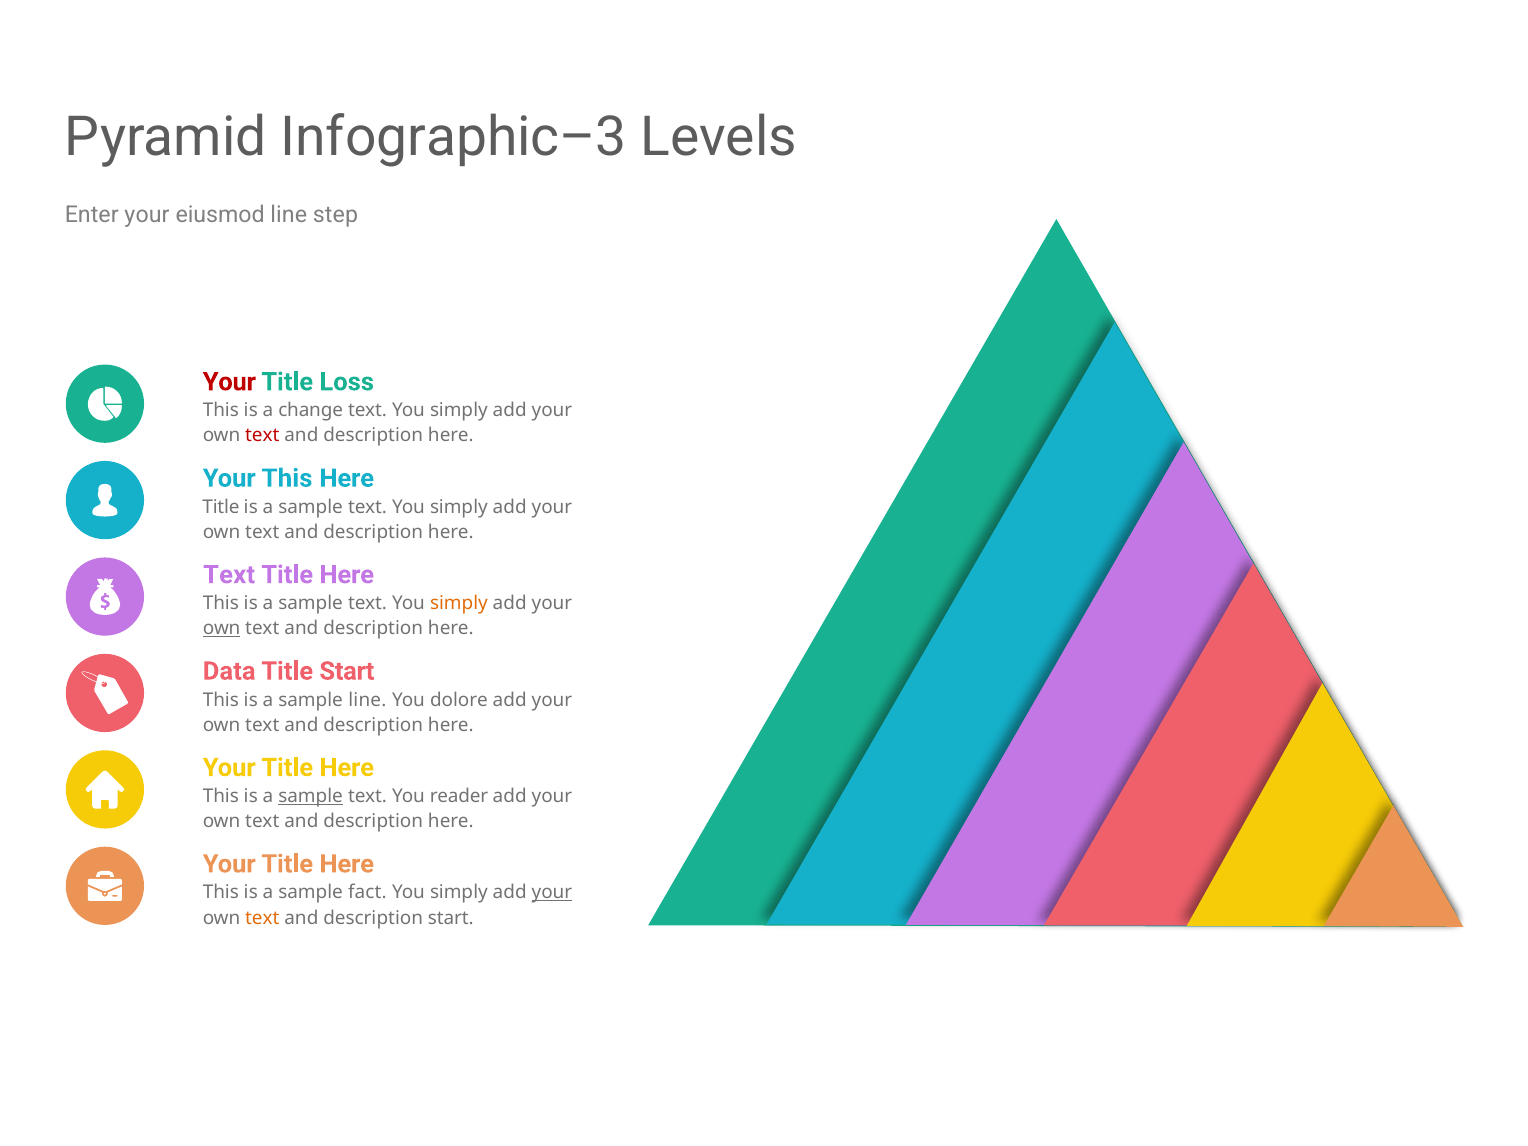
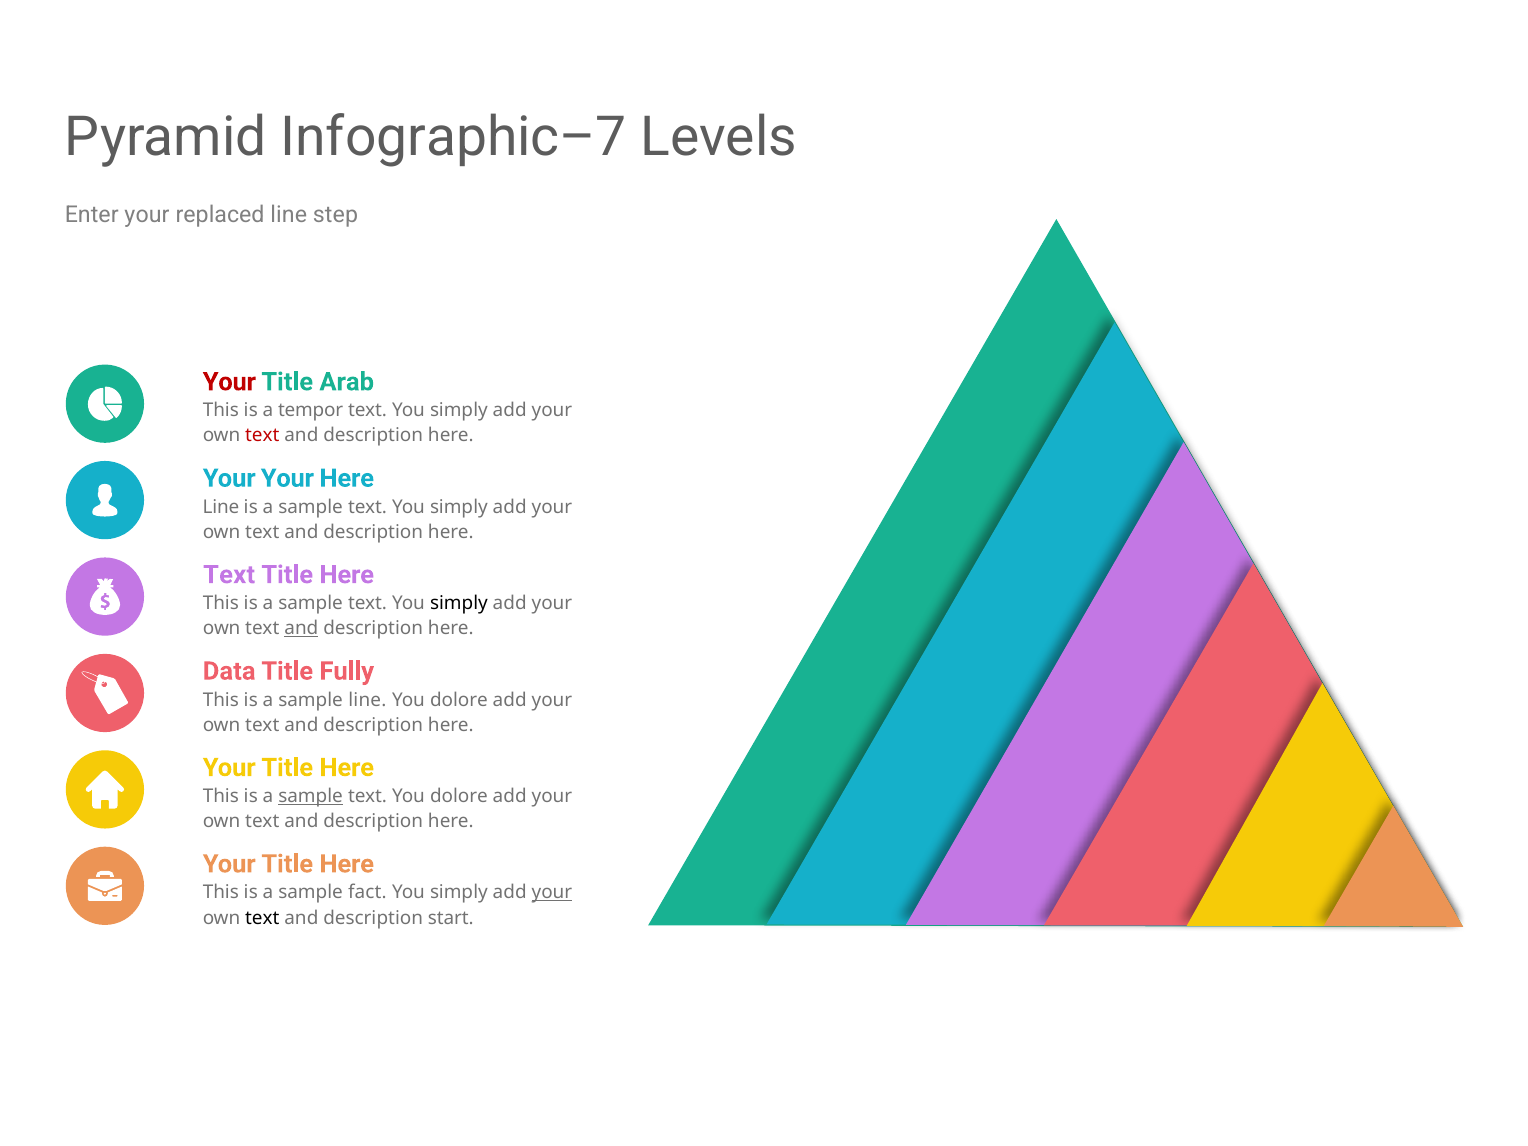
Infographic–3: Infographic–3 -> Infographic–7
eiusmod: eiusmod -> replaced
Loss: Loss -> Arab
change: change -> tempor
Your This: This -> Your
Title at (221, 507): Title -> Line
simply at (459, 603) colour: orange -> black
own at (222, 629) underline: present -> none
and at (301, 629) underline: none -> present
Title Start: Start -> Fully
text You reader: reader -> dolore
text at (262, 918) colour: orange -> black
